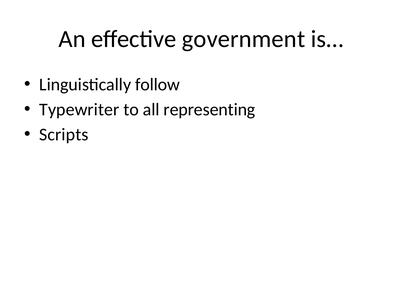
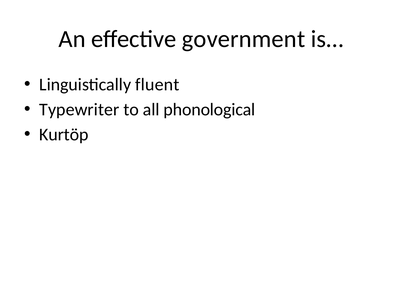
follow: follow -> fluent
representing: representing -> phonological
Scripts: Scripts -> Kurtöp
